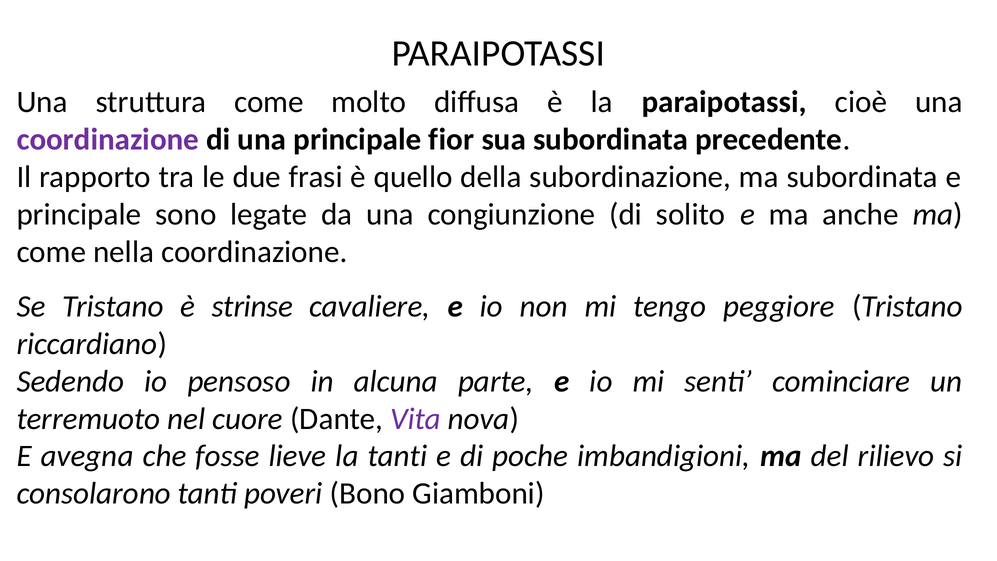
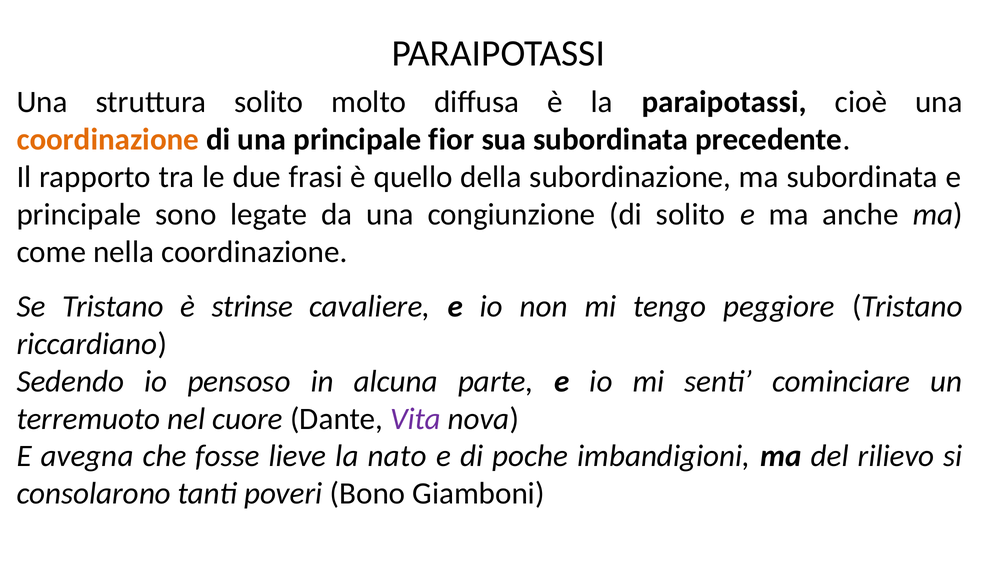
struttura come: come -> solito
coordinazione at (108, 140) colour: purple -> orange
la tanti: tanti -> nato
